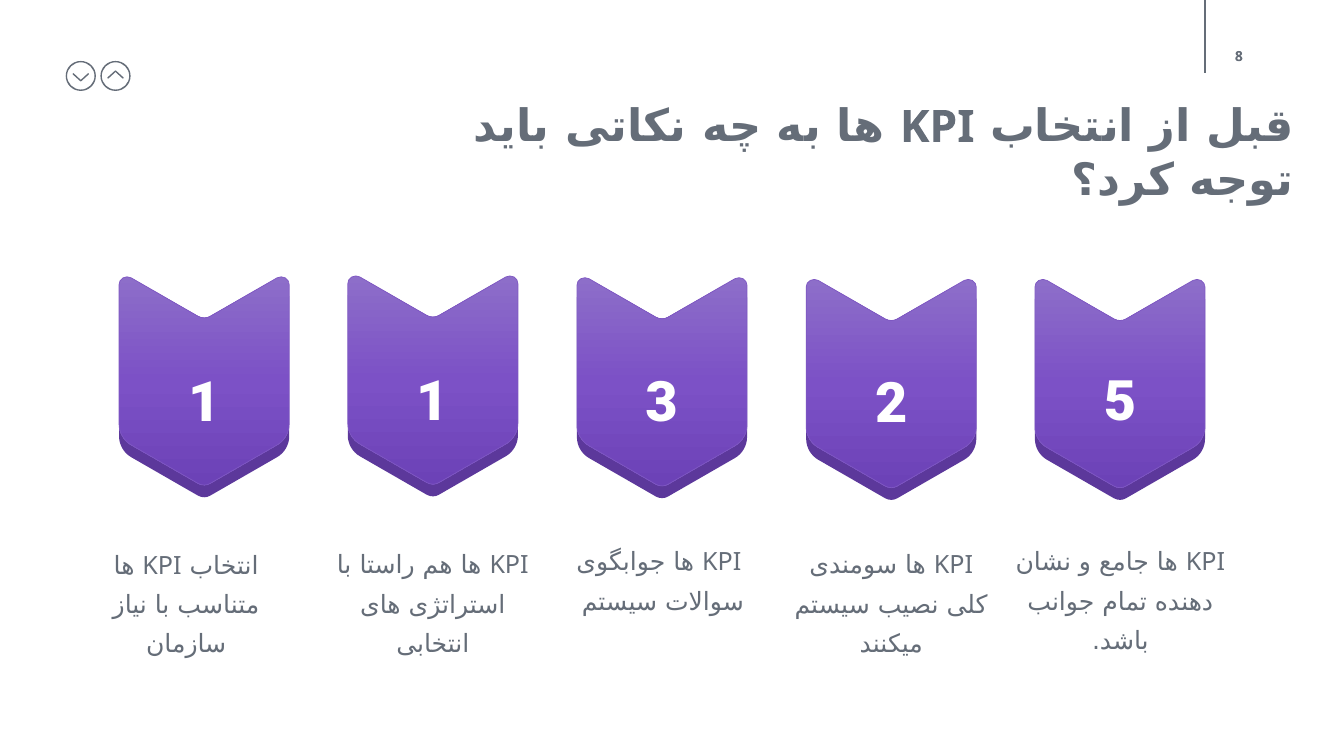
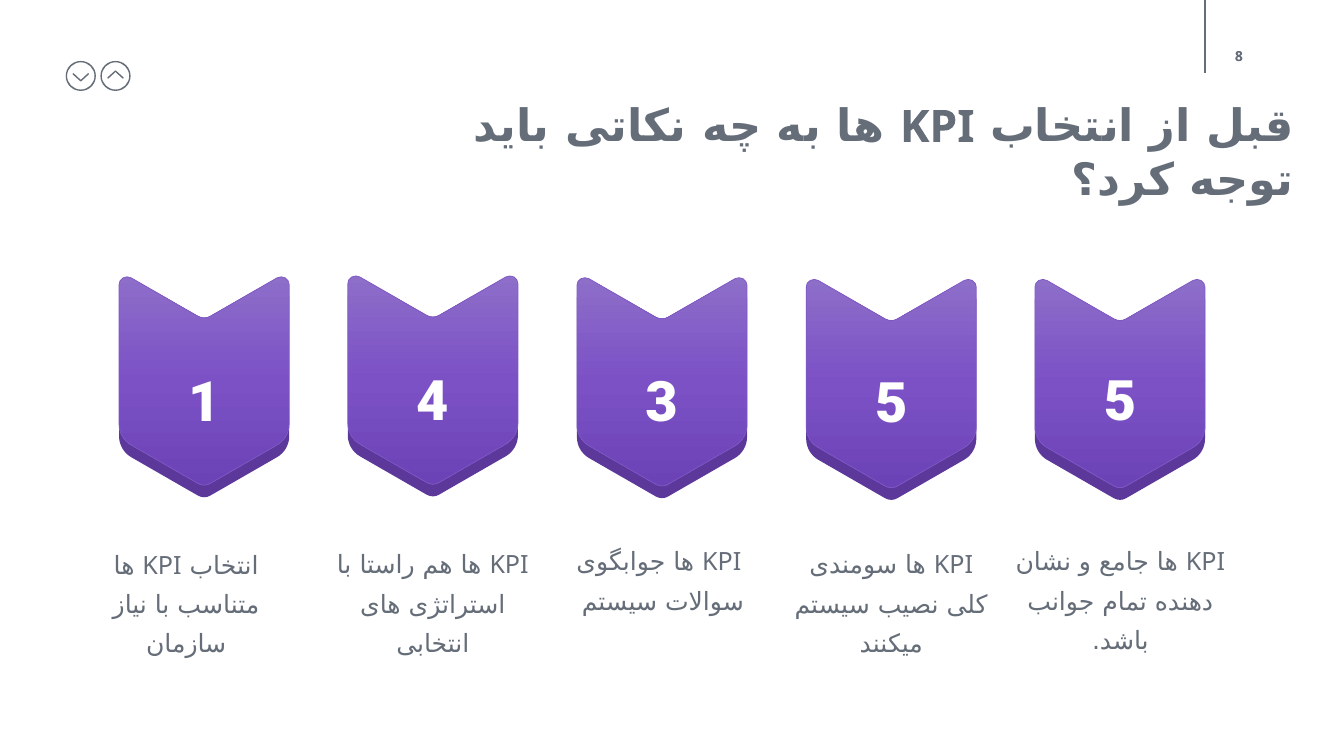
1 1: 1 -> 4
3 2: 2 -> 5
